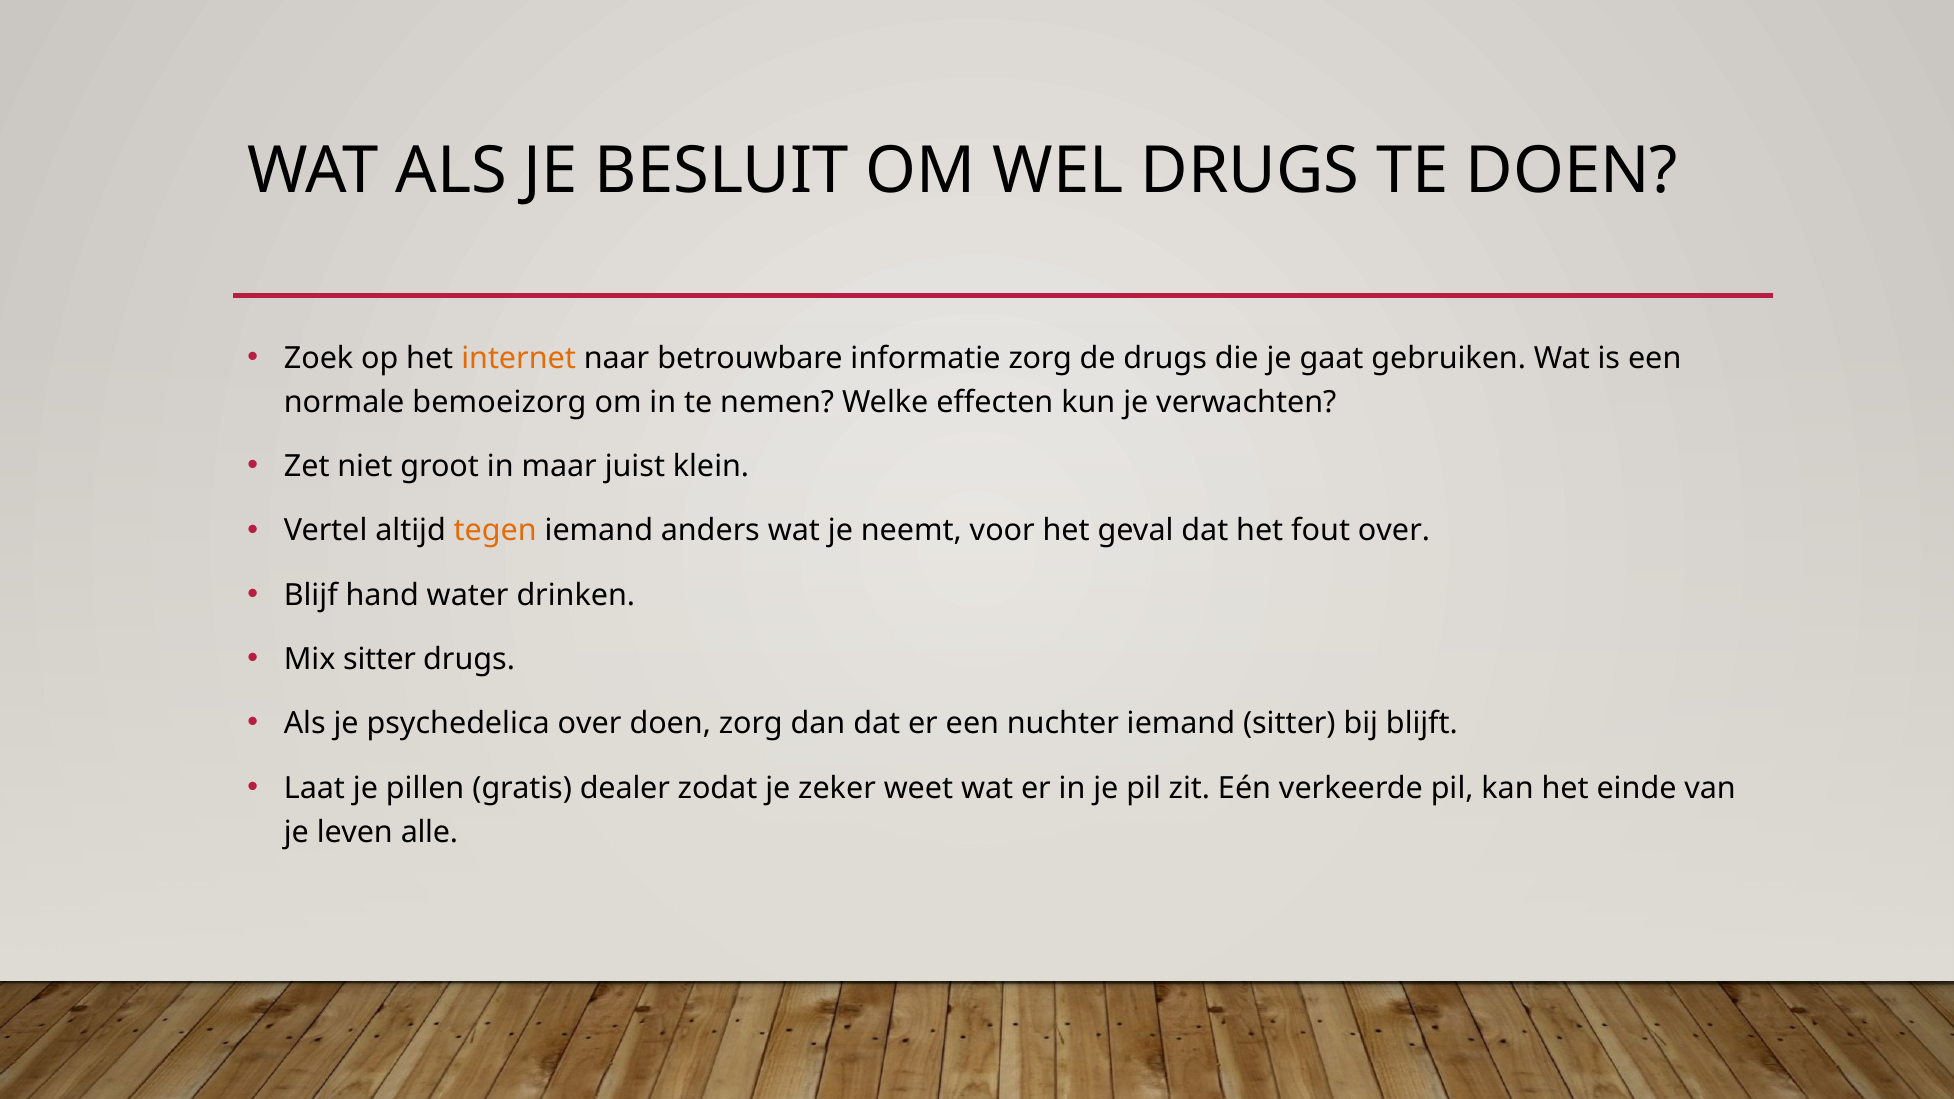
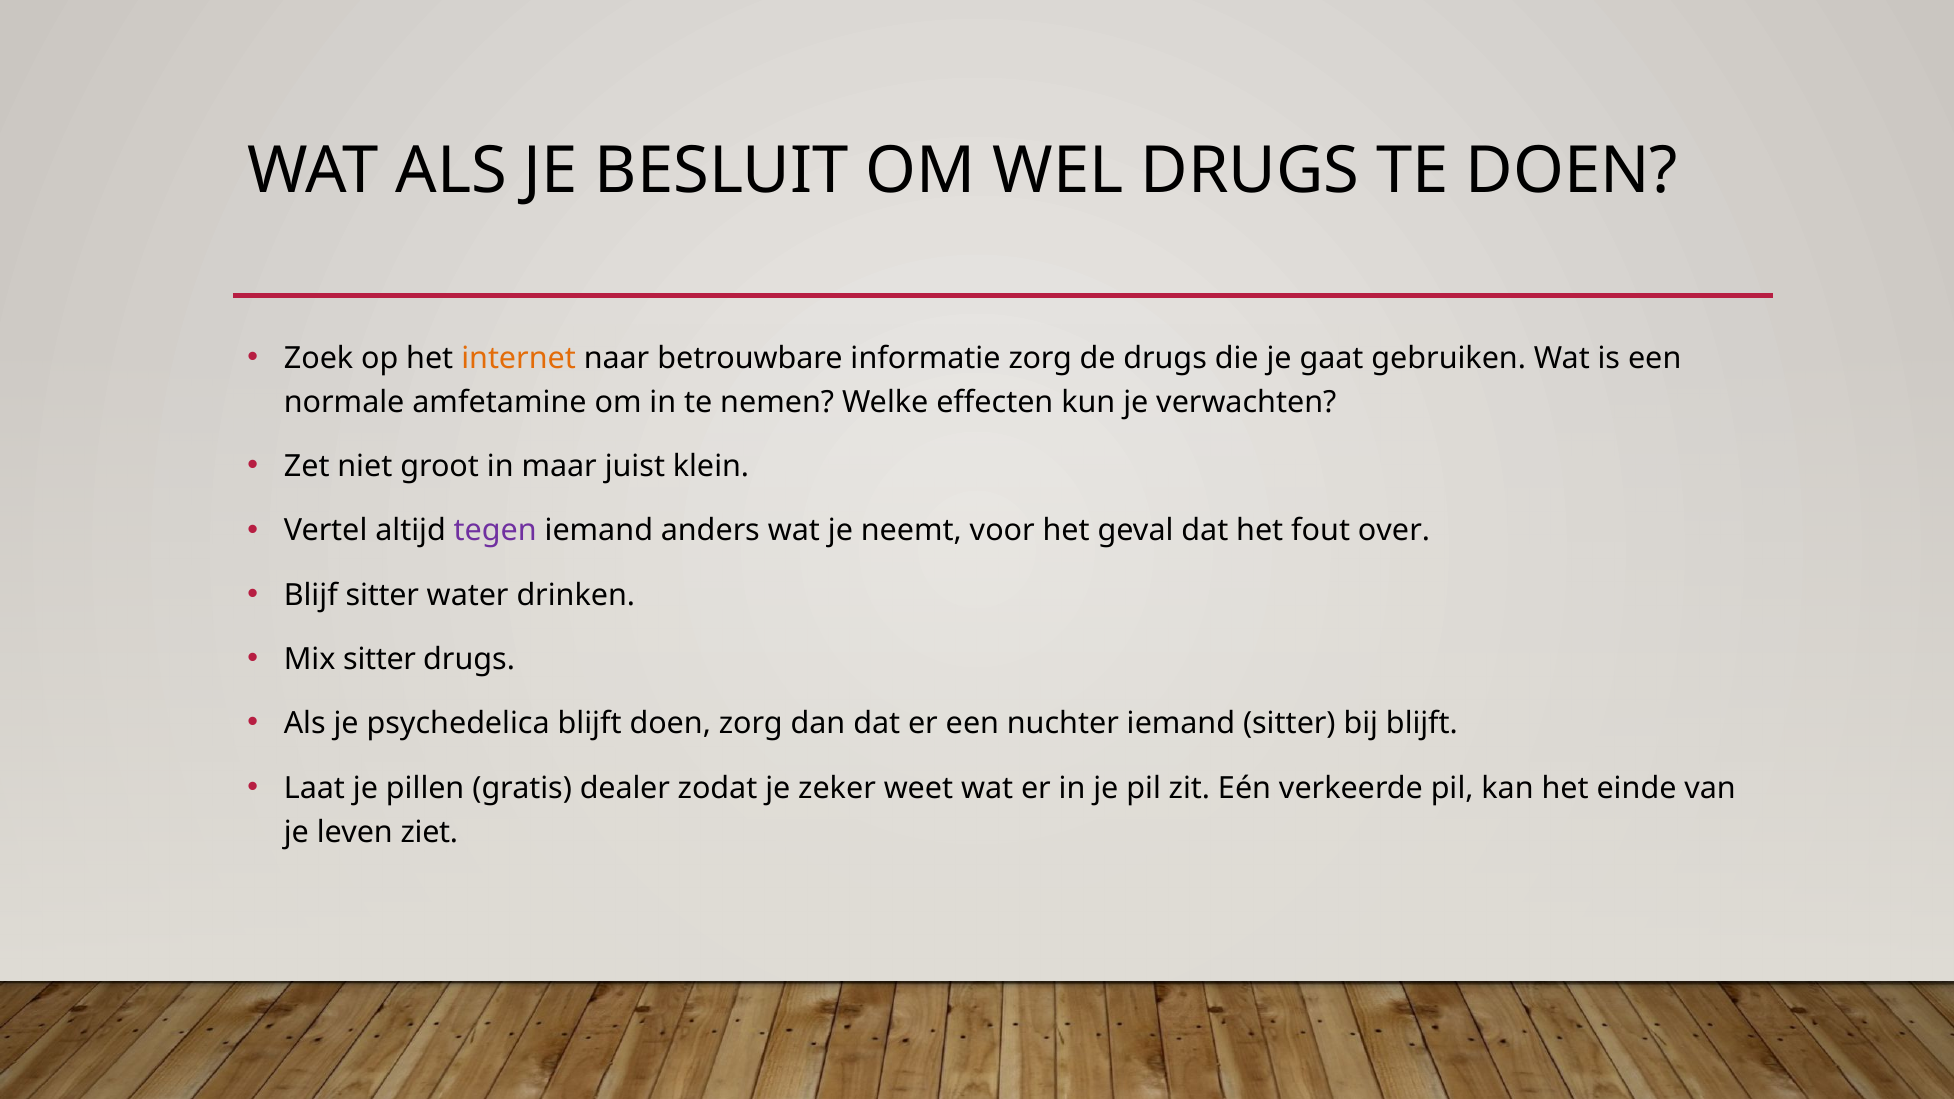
bemoeizorg: bemoeizorg -> amfetamine
tegen colour: orange -> purple
Blijf hand: hand -> sitter
psychedelica over: over -> blijft
alle: alle -> ziet
